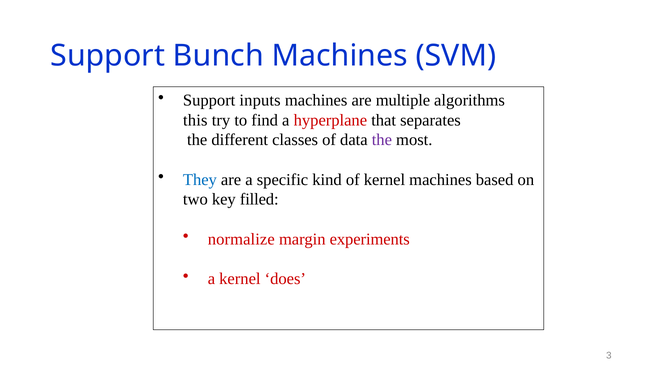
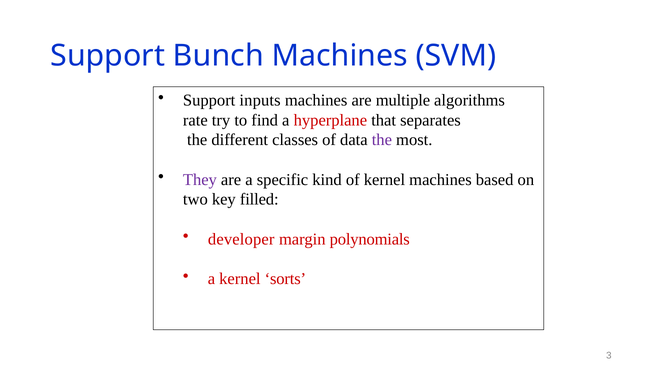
this: this -> rate
They colour: blue -> purple
normalize: normalize -> developer
experiments: experiments -> polynomials
does: does -> sorts
